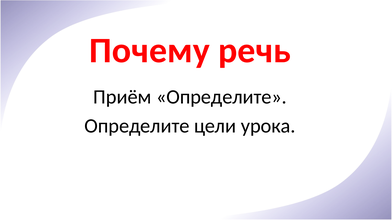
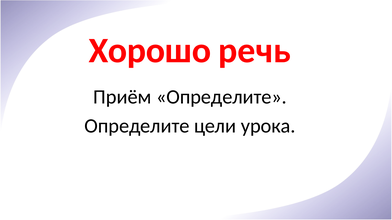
Почему: Почему -> Хорошо
